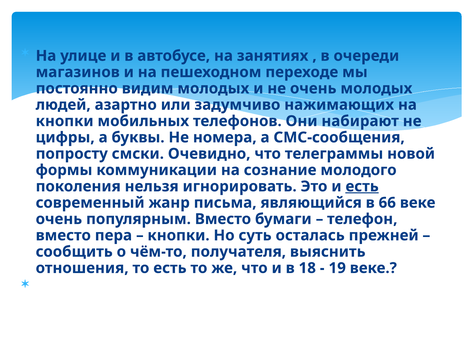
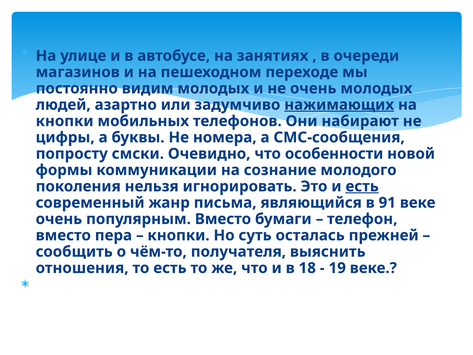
нажимающих underline: none -> present
телеграммы: телеграммы -> особенности
66: 66 -> 91
